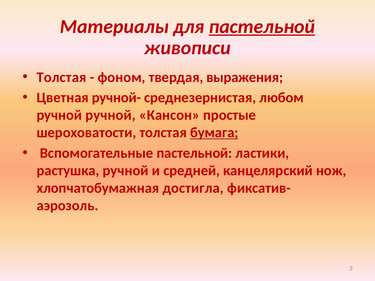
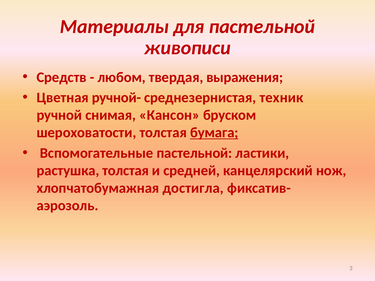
пастельной at (262, 27) underline: present -> none
Толстая at (61, 77): Толстая -> Средств
фоном: фоном -> любом
любом: любом -> техник
ручной ручной: ручной -> снимая
простые: простые -> бруском
растушка ручной: ручной -> толстая
